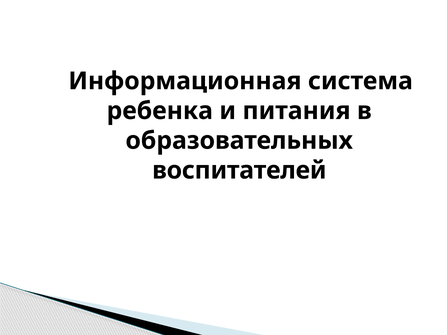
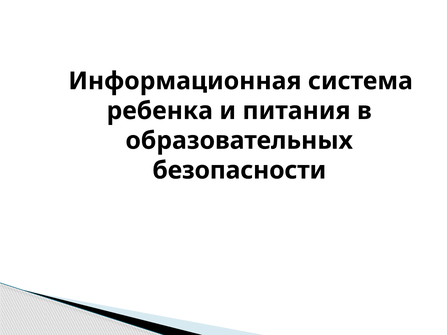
воспитателей: воспитателей -> безопасности
